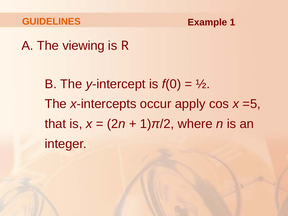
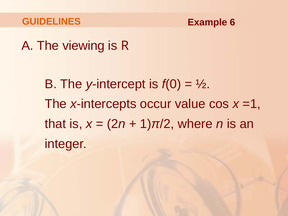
1: 1 -> 6
apply: apply -> value
=5: =5 -> =1
